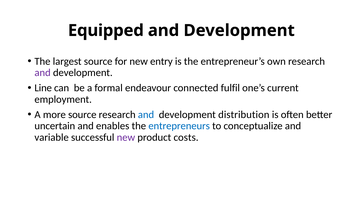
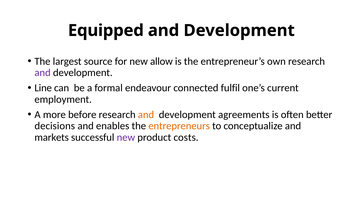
entry: entry -> allow
more source: source -> before
and at (146, 115) colour: blue -> orange
distribution: distribution -> agreements
uncertain: uncertain -> decisions
entrepreneurs colour: blue -> orange
variable: variable -> markets
